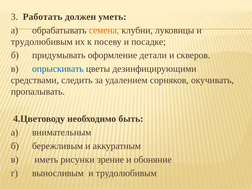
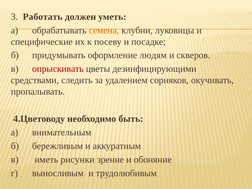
трудолюбивым at (42, 42): трудолюбивым -> специфические
детали: детали -> людям
опрыскивать colour: blue -> red
